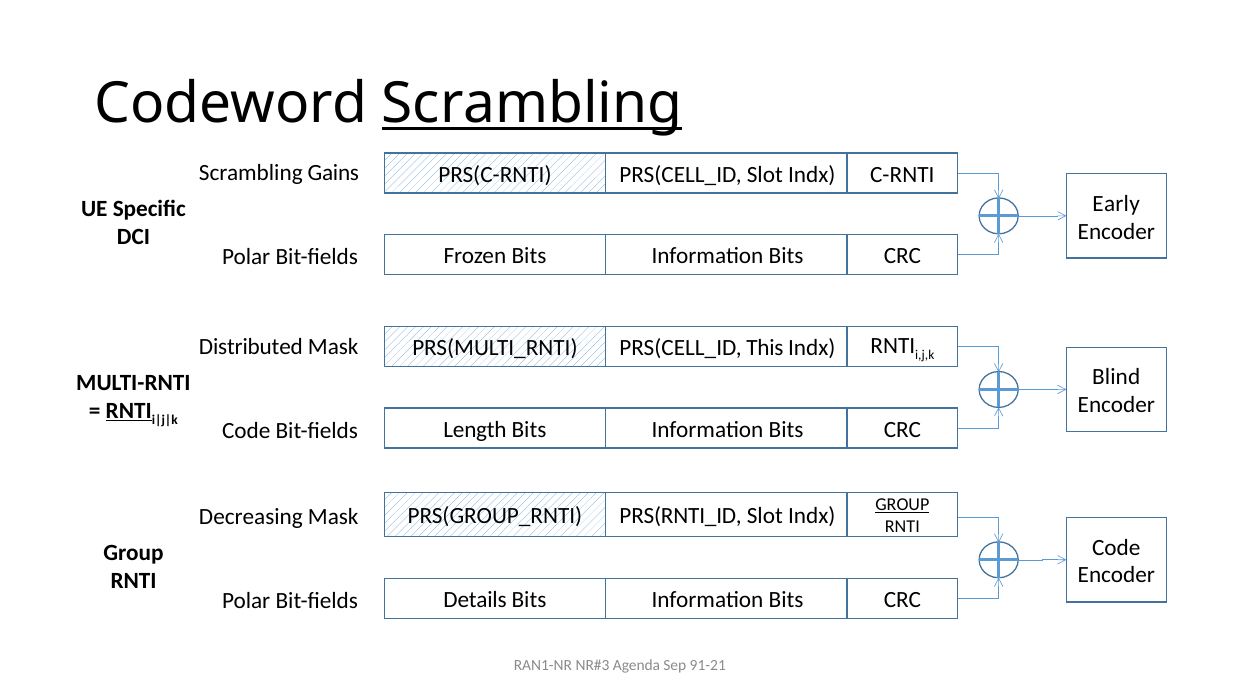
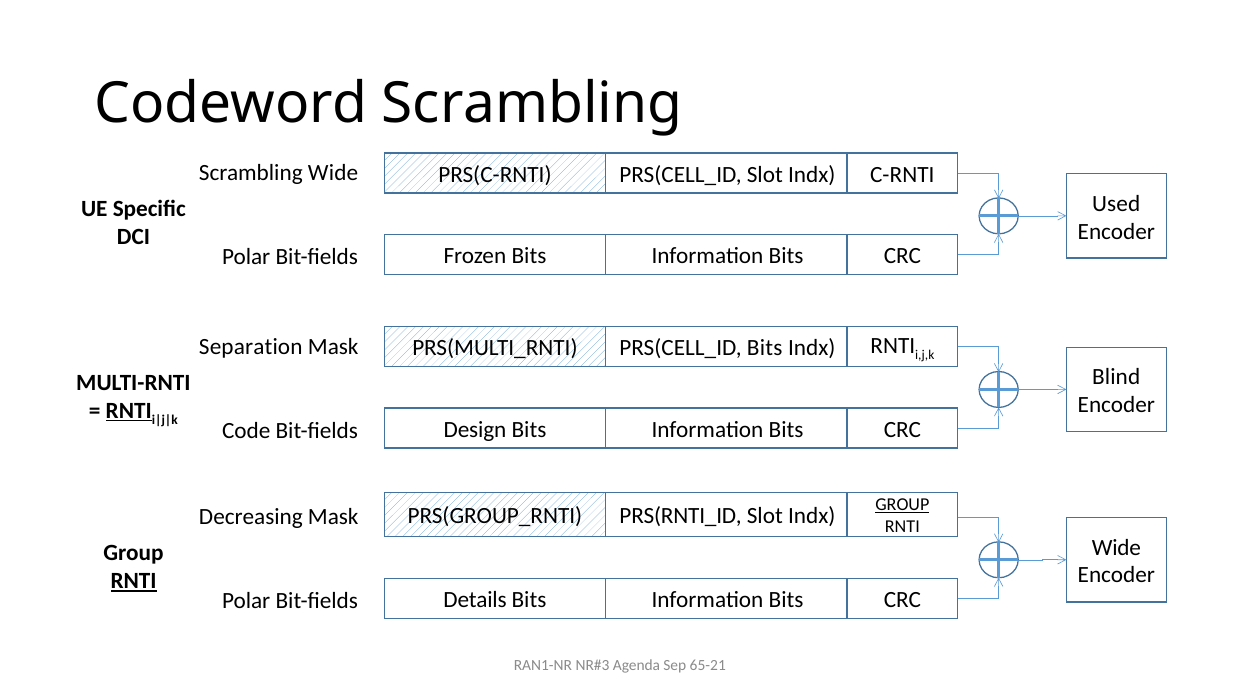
Scrambling at (532, 104) underline: present -> none
Scrambling Gains: Gains -> Wide
Early: Early -> Used
Distributed: Distributed -> Separation
PRS(CELL_ID This: This -> Bits
Length: Length -> Design
Code at (1116, 548): Code -> Wide
RNTI at (134, 581) underline: none -> present
91-21: 91-21 -> 65-21
